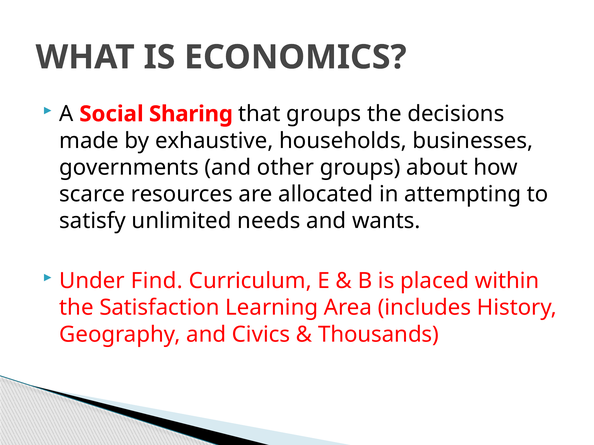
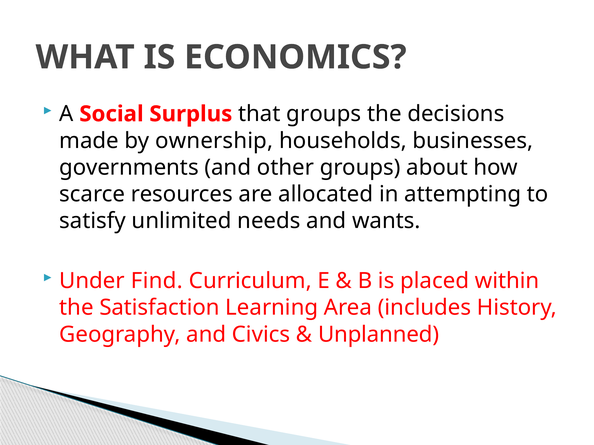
Sharing: Sharing -> Surplus
exhaustive: exhaustive -> ownership
Thousands: Thousands -> Unplanned
